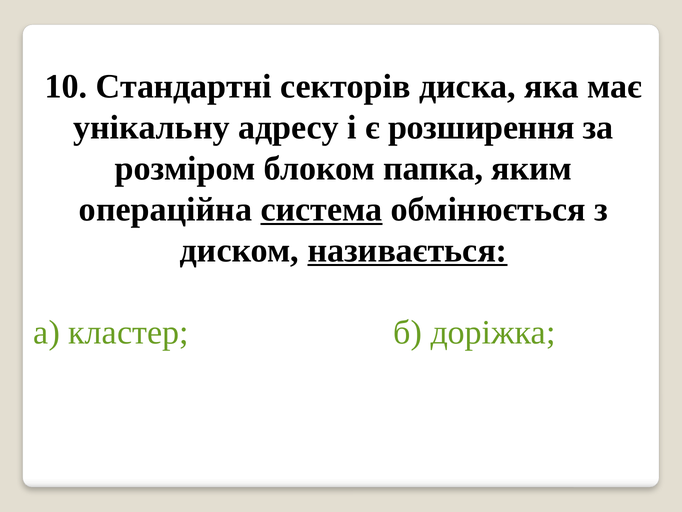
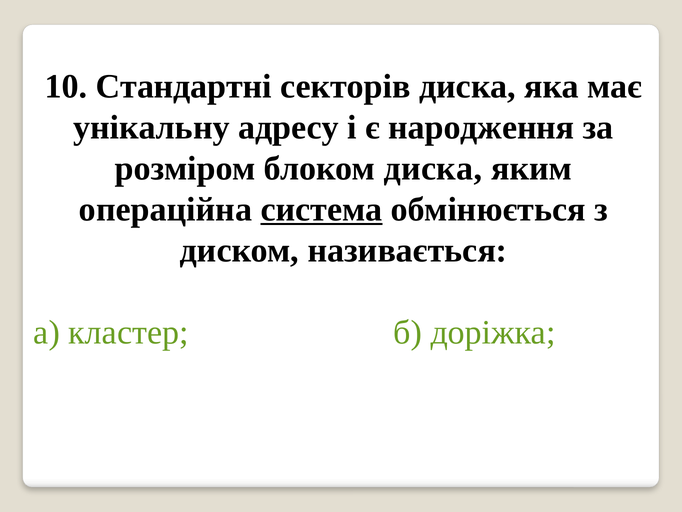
розширення: розширення -> народження
блоком папка: папка -> диска
називається underline: present -> none
